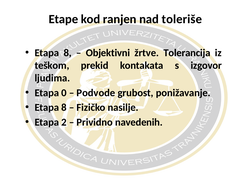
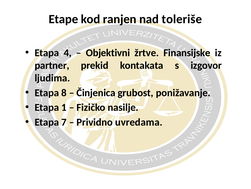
8 at (68, 53): 8 -> 4
Tolerancija: Tolerancija -> Finansijske
teškom: teškom -> partner
0: 0 -> 8
Podvode: Podvode -> Činjenica
8 at (64, 107): 8 -> 1
2: 2 -> 7
navedenih: navedenih -> uvredama
